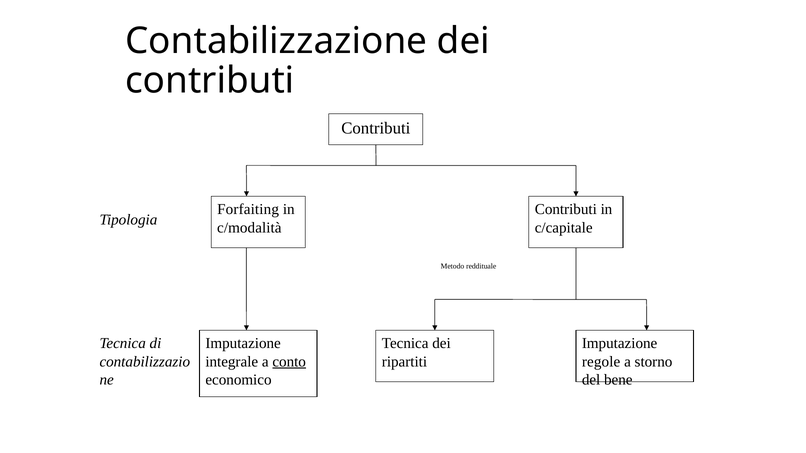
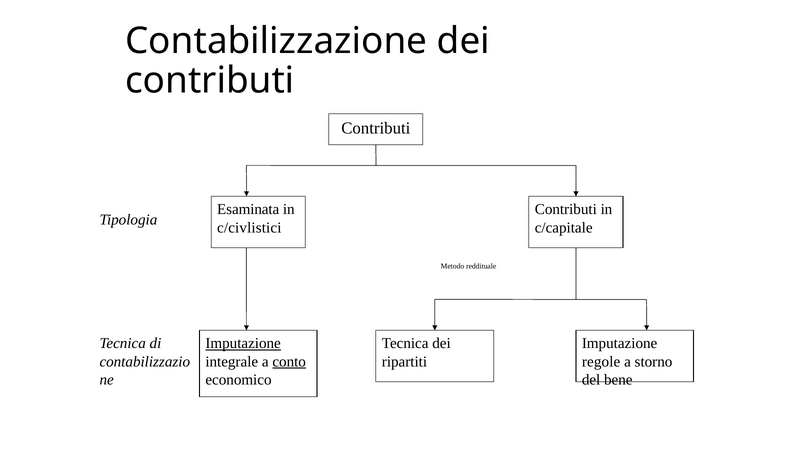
Forfaiting: Forfaiting -> Esaminata
c/modalità: c/modalità -> c/civlistici
Imputazione at (243, 344) underline: none -> present
